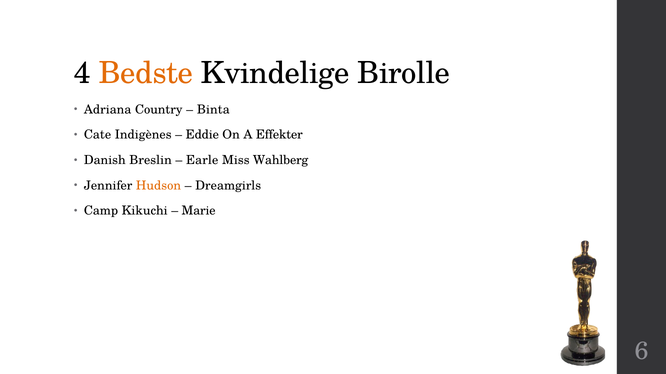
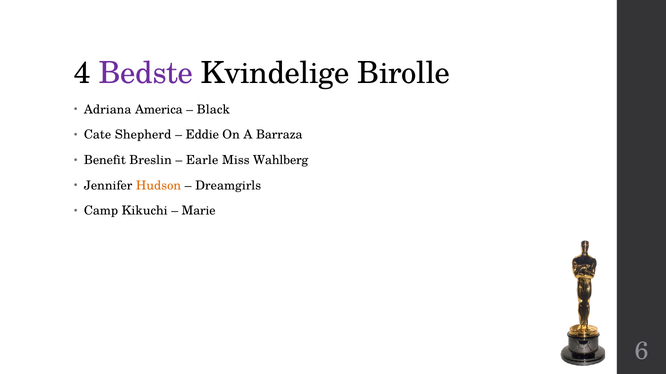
Bedste colour: orange -> purple
Country: Country -> America
Binta: Binta -> Black
Indigènes: Indigènes -> Shepherd
Effekter: Effekter -> Barraza
Danish: Danish -> Benefit
